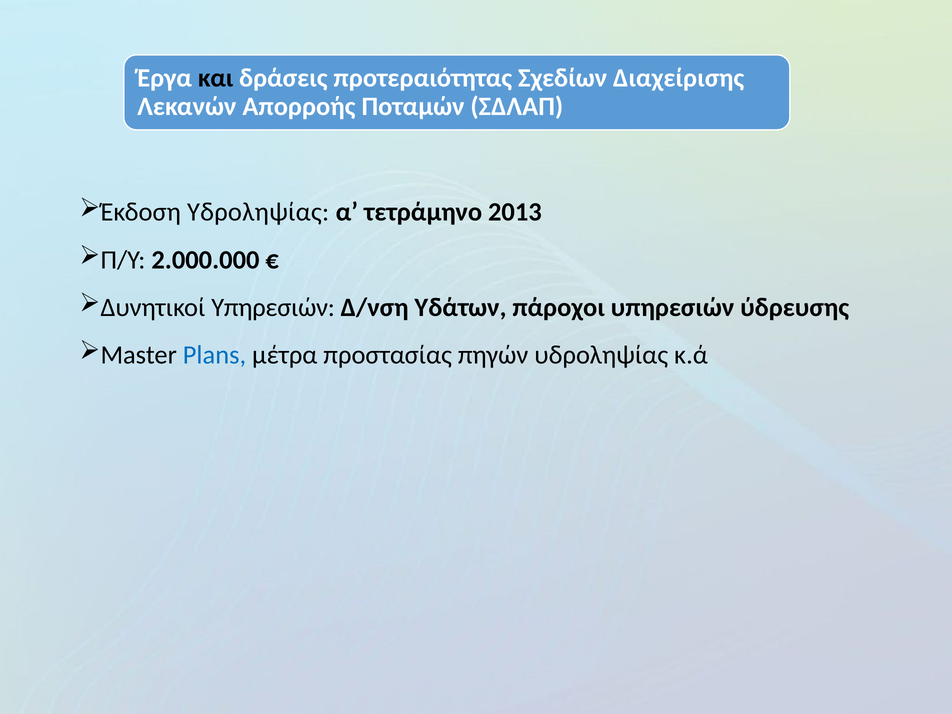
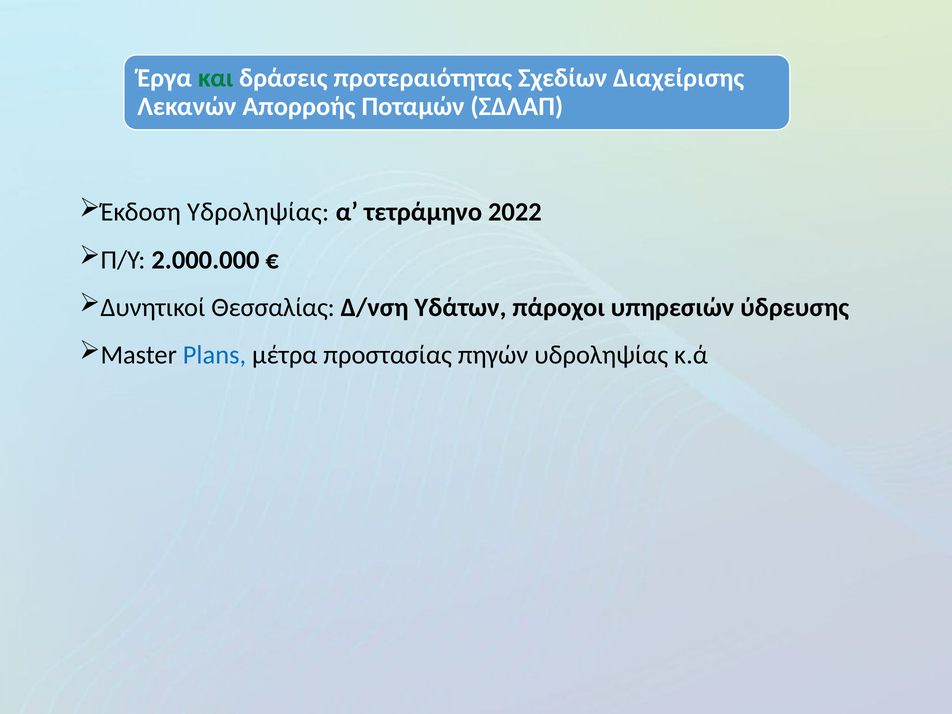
και colour: black -> green
2013: 2013 -> 2022
Δυνητικοί Υπηρεσιών: Υπηρεσιών -> Θεσσαλίας
